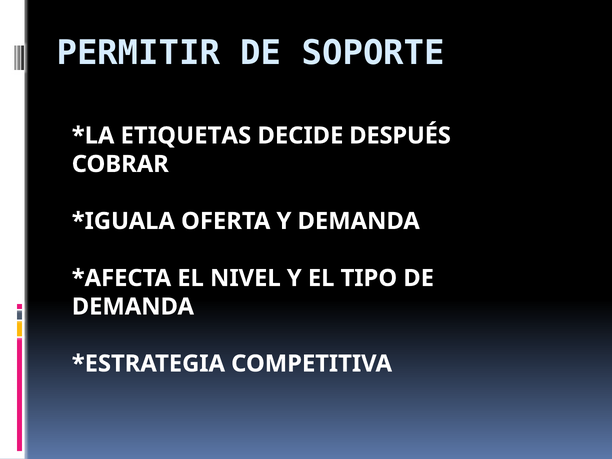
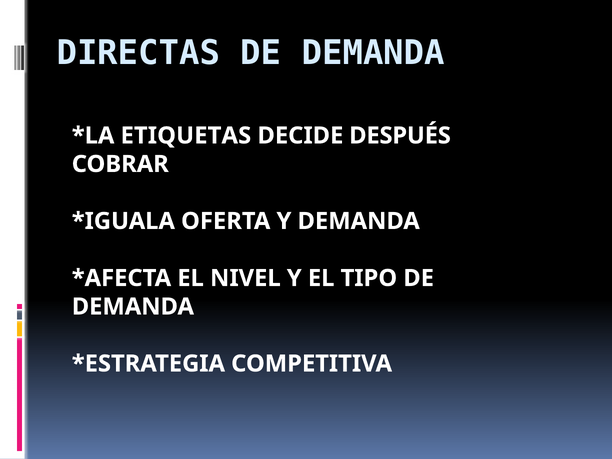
PERMITIR: PERMITIR -> DIRECTAS
SOPORTE at (373, 53): SOPORTE -> DEMANDA
